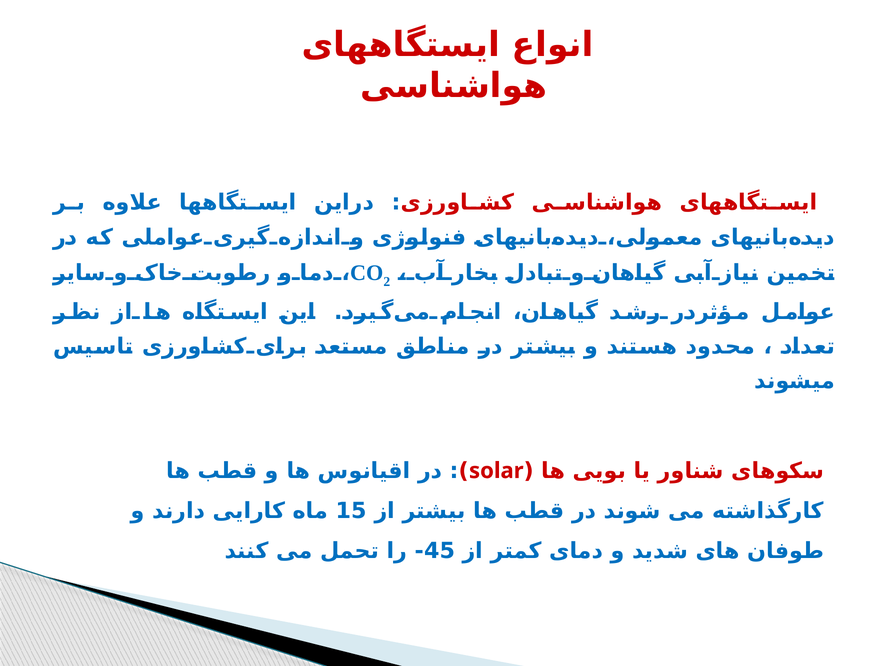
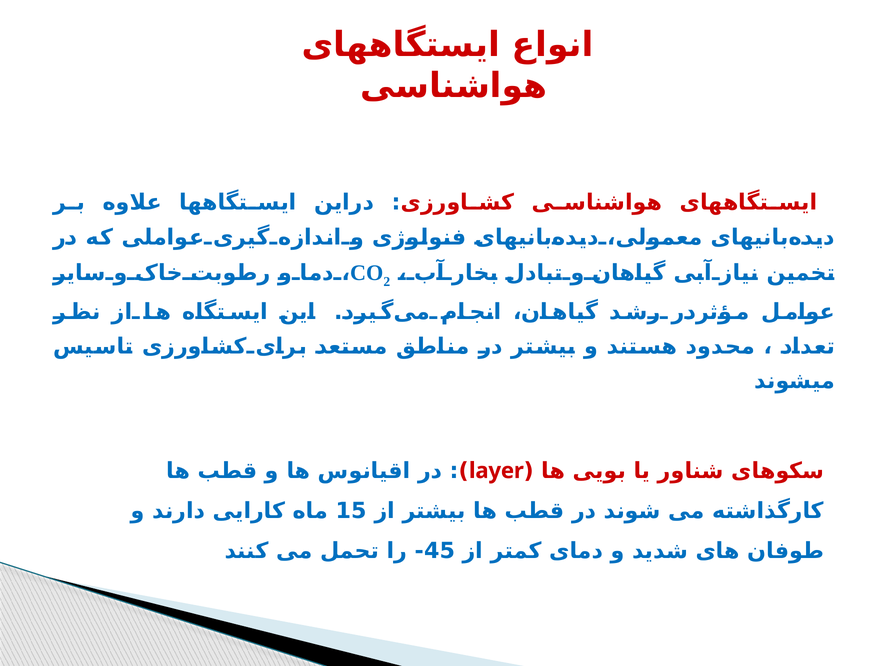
solar: solar -> layer
